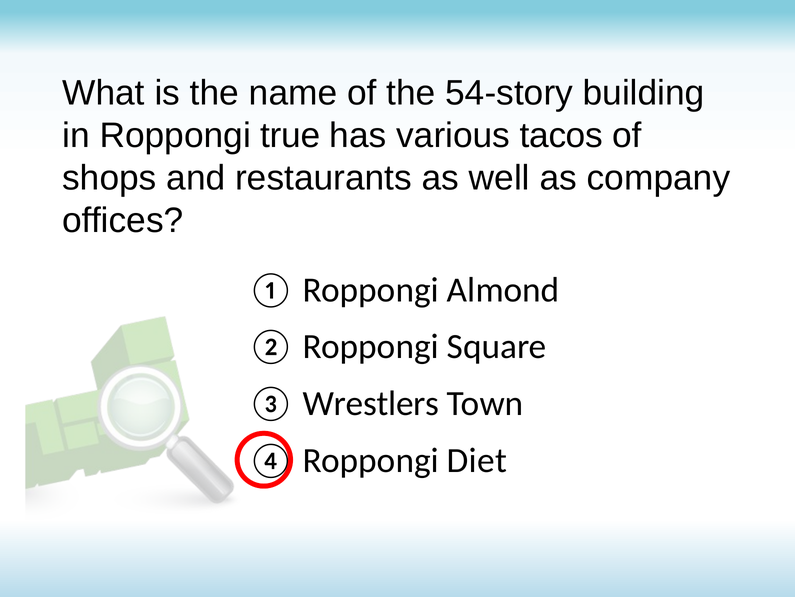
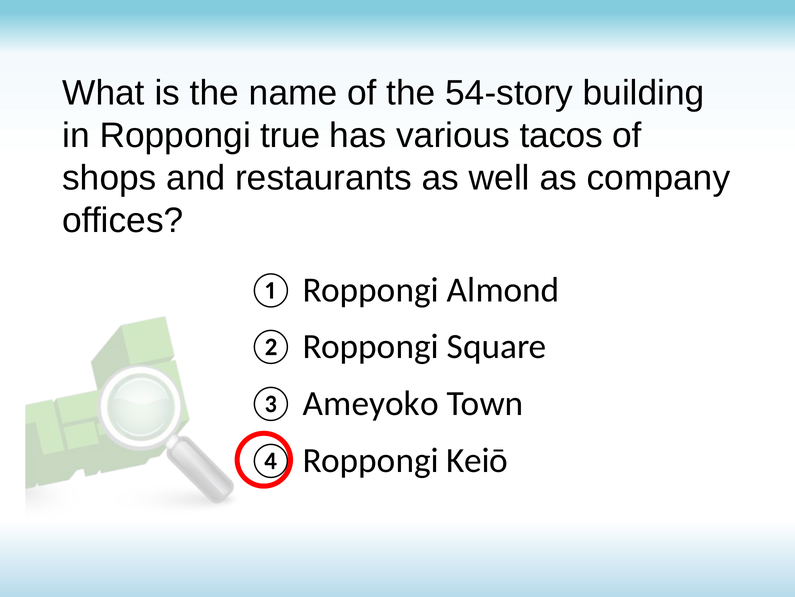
Wrestlers: Wrestlers -> Ameyoko
Diet: Diet -> Keiō
